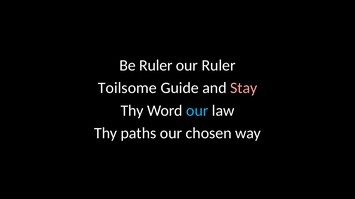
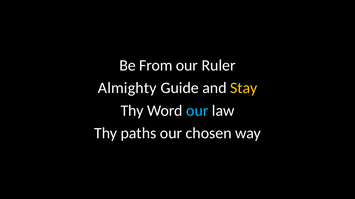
Be Ruler: Ruler -> From
Toilsome: Toilsome -> Almighty
Stay colour: pink -> yellow
